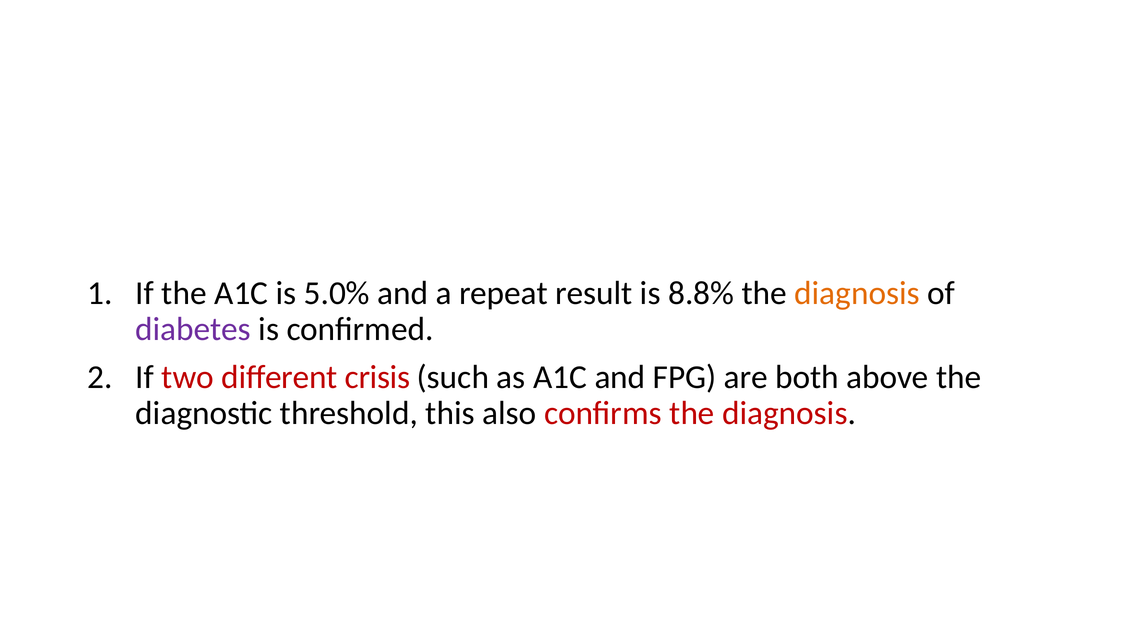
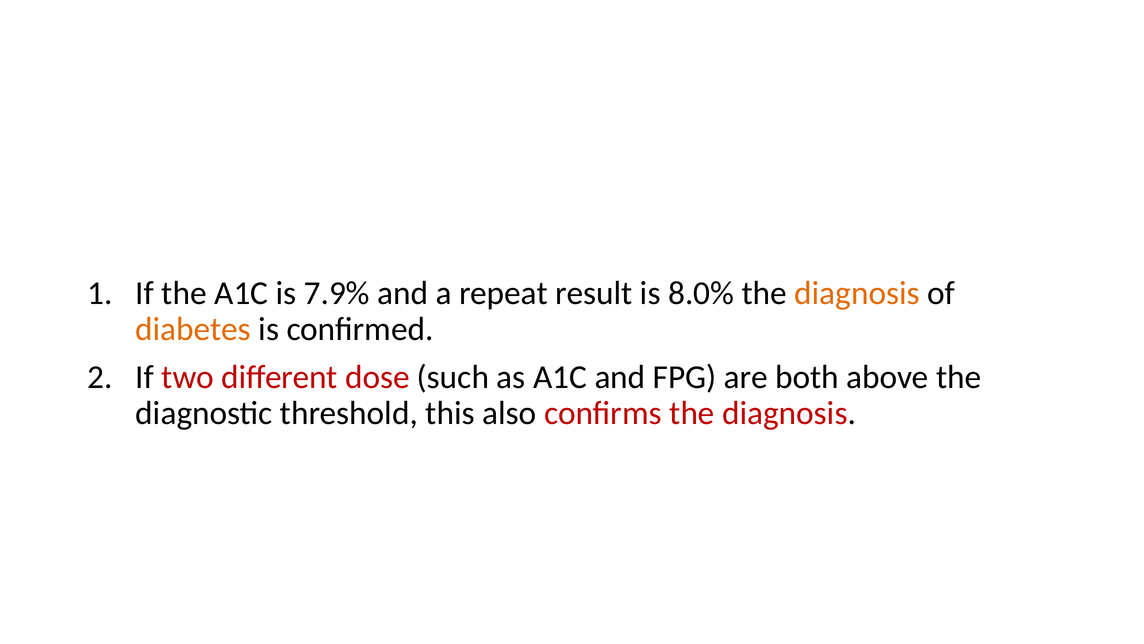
5.0%: 5.0% -> 7.9%
8.8%: 8.8% -> 8.0%
diabetes colour: purple -> orange
crisis: crisis -> dose
